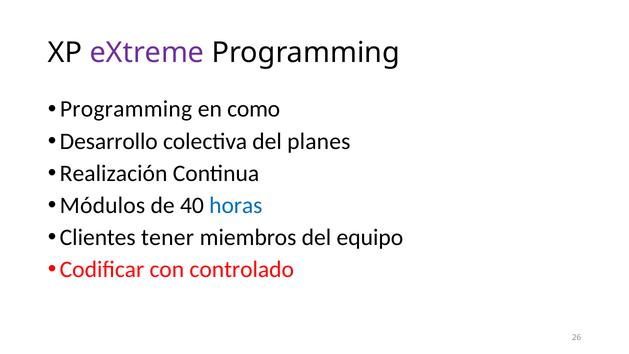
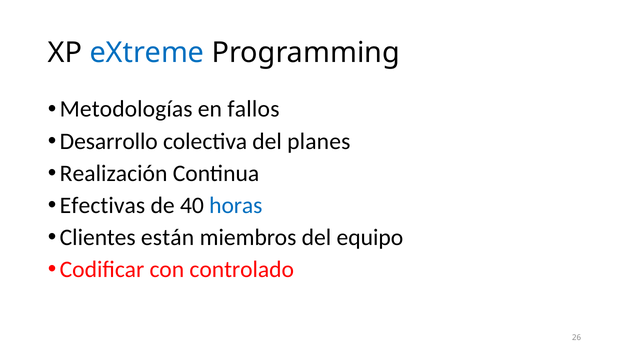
eXtreme colour: purple -> blue
Programming at (126, 109): Programming -> Metodologías
como: como -> fallos
Módulos: Módulos -> Efectivas
tener: tener -> están
